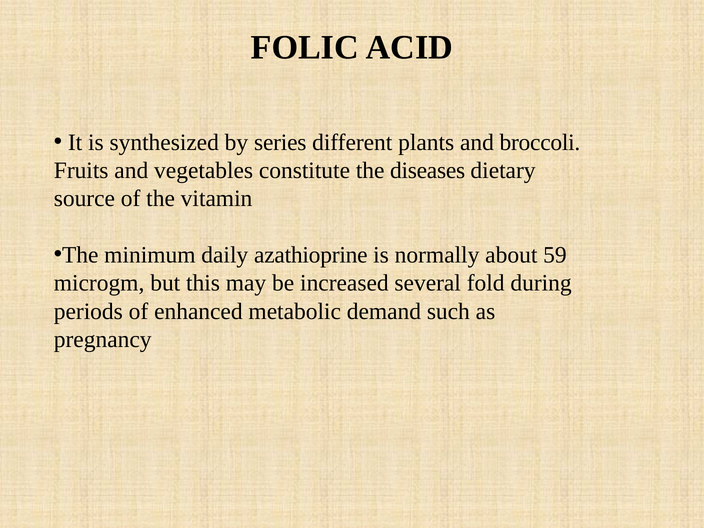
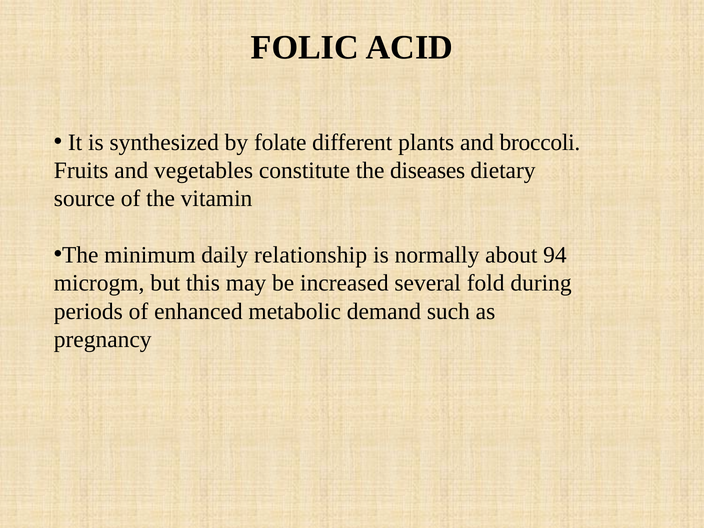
series: series -> folate
azathioprine: azathioprine -> relationship
59: 59 -> 94
